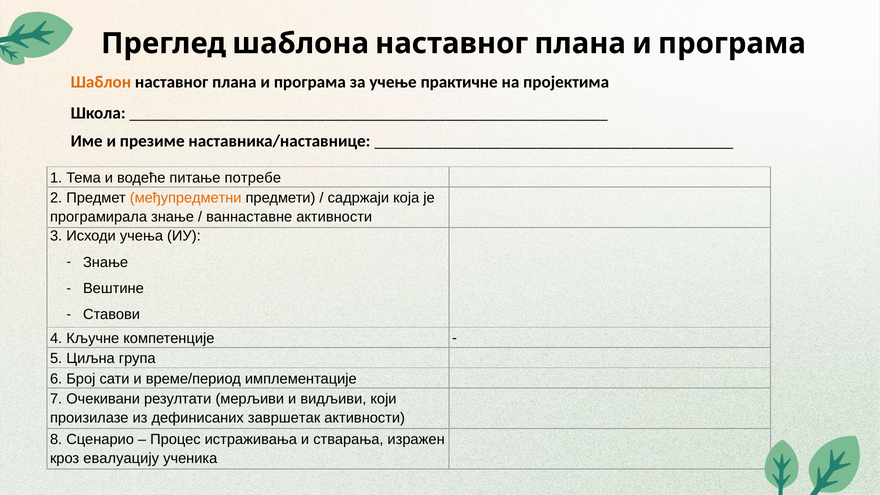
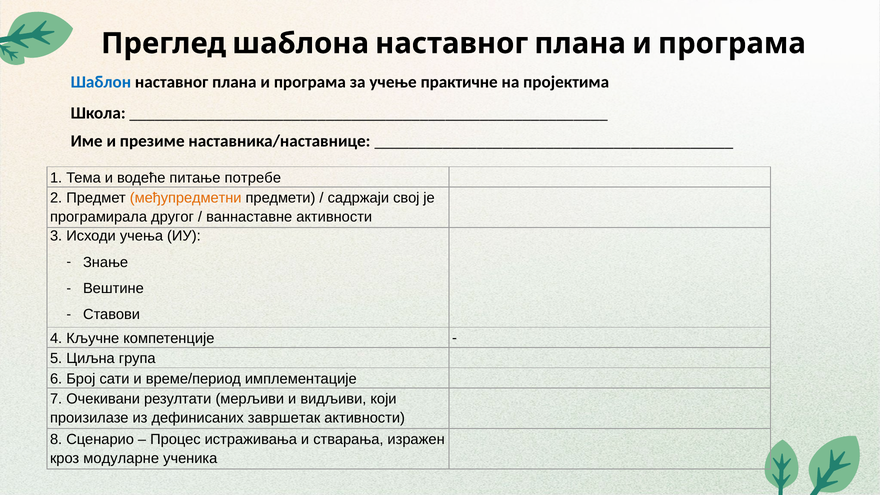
Шаблон colour: orange -> blue
која: која -> свој
програмирала знање: знање -> другог
евалуацију: евалуацију -> модуларне
